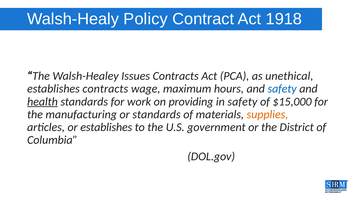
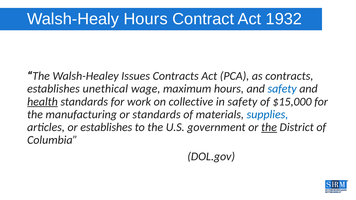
Walsh-Healy Policy: Policy -> Hours
1918: 1918 -> 1932
as unethical: unethical -> contracts
establishes contracts: contracts -> unethical
providing: providing -> collective
supplies colour: orange -> blue
the at (269, 127) underline: none -> present
